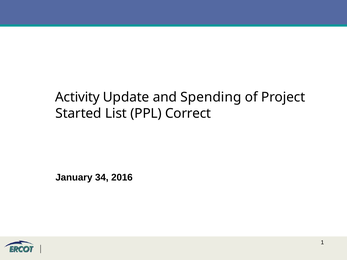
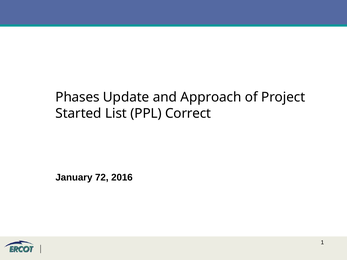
Activity: Activity -> Phases
Spending: Spending -> Approach
34: 34 -> 72
